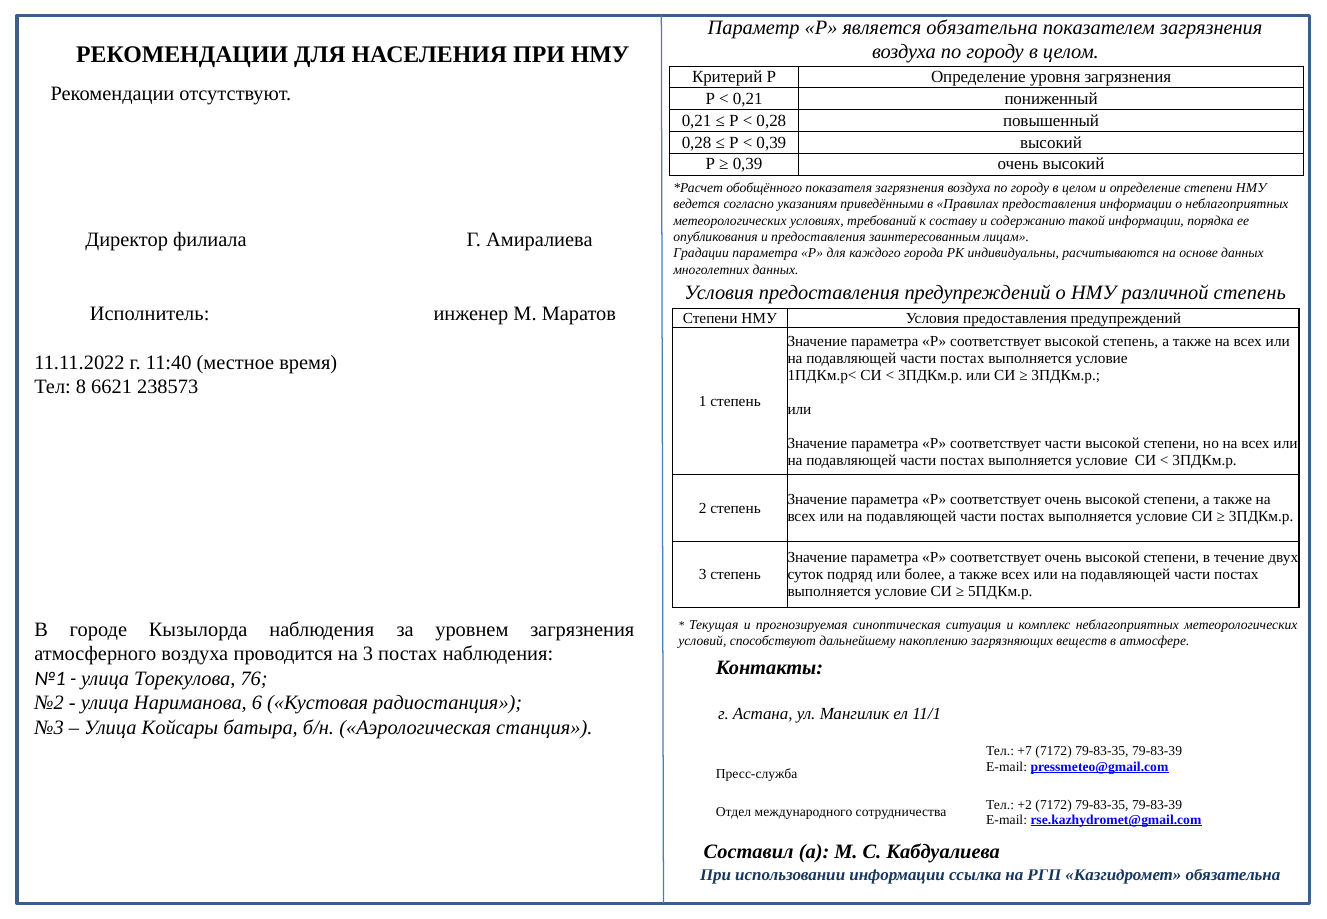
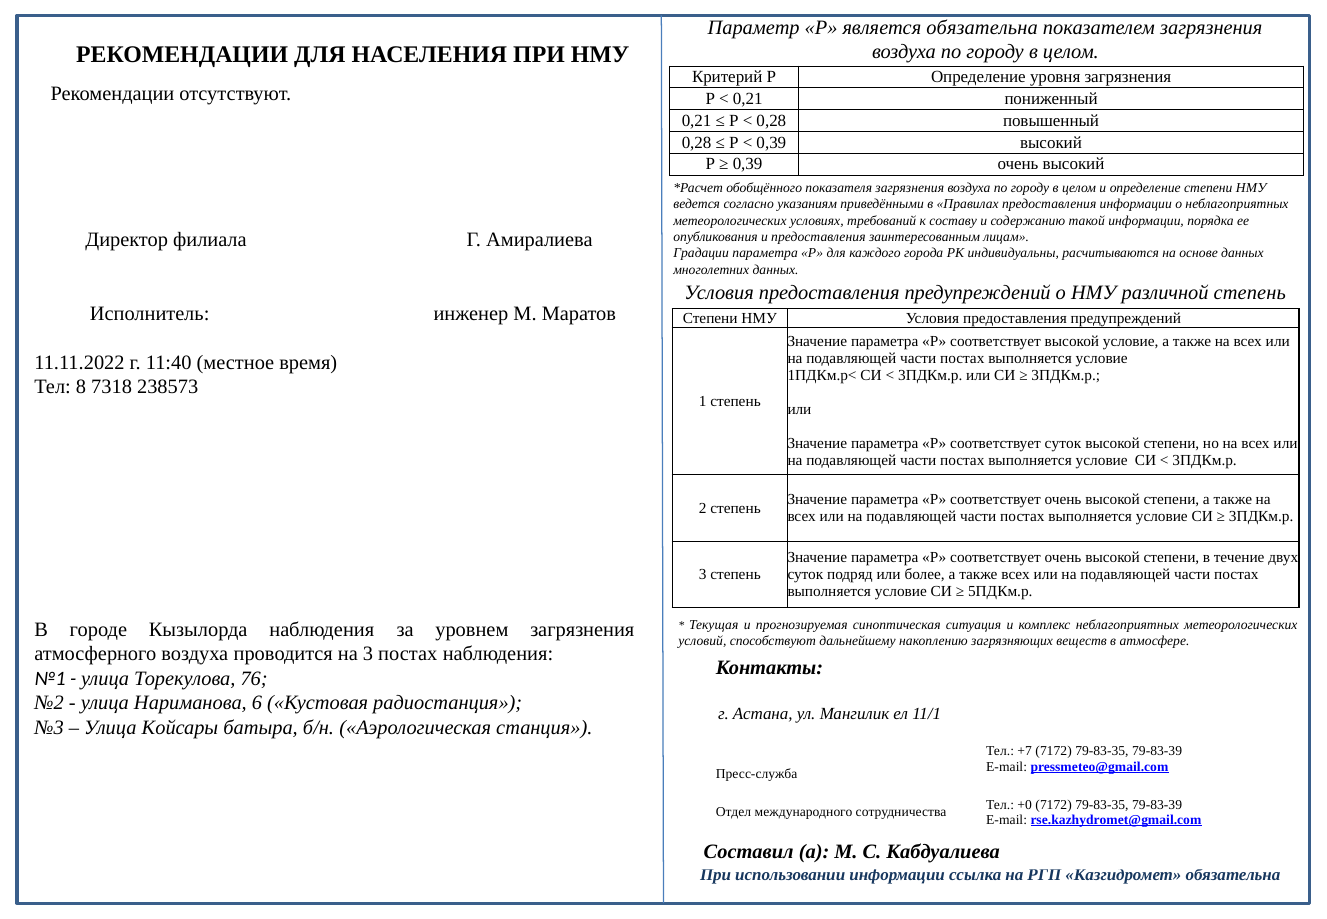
высокой степень: степень -> условие
6621: 6621 -> 7318
соответствует части: части -> суток
+2: +2 -> +0
